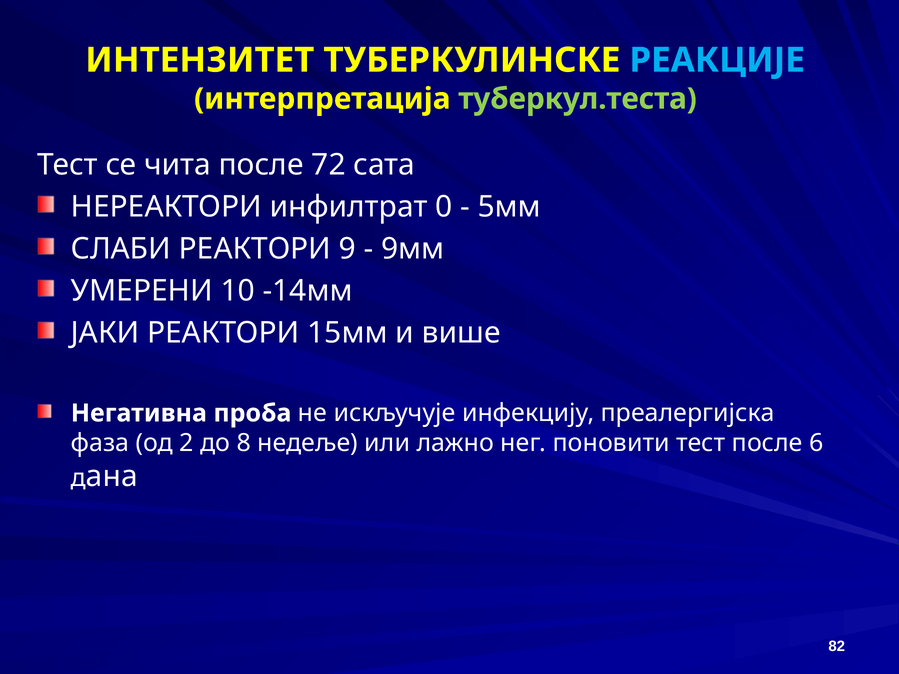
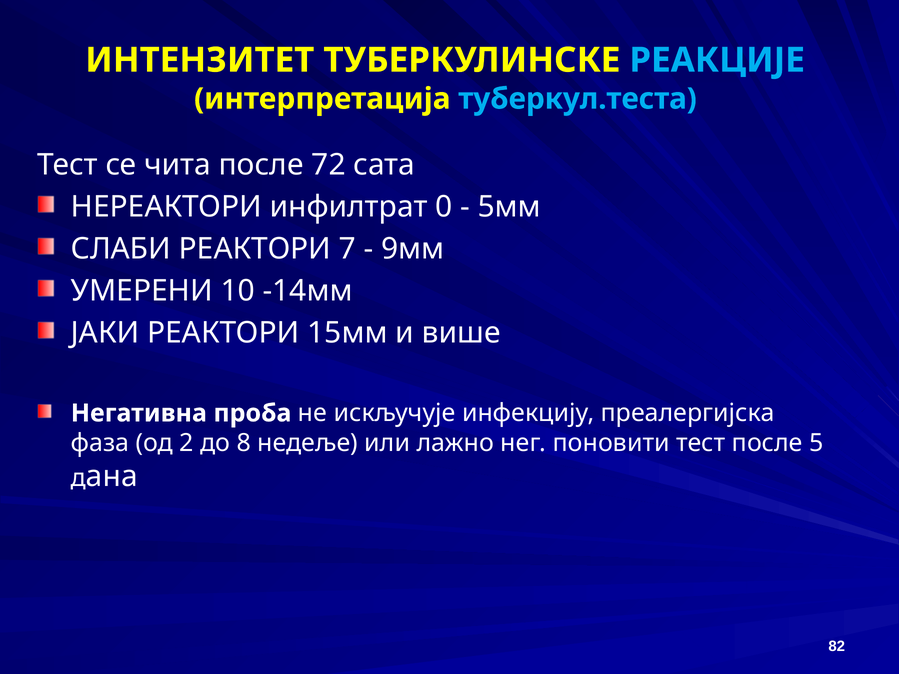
туберкул.теста colour: light green -> light blue
9: 9 -> 7
6: 6 -> 5
